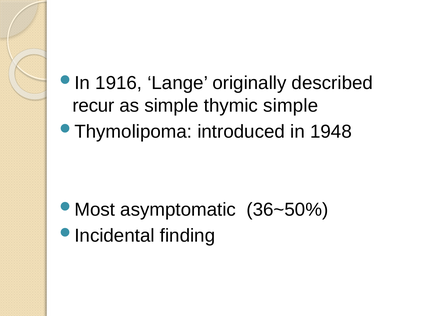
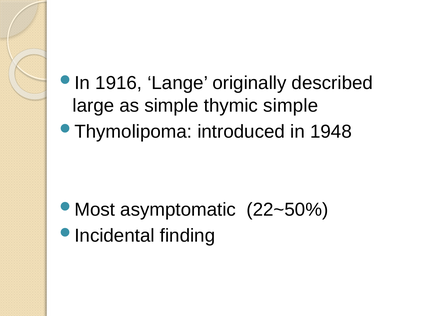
recur: recur -> large
36~50%: 36~50% -> 22~50%
